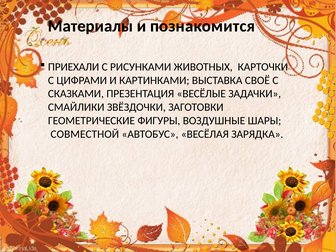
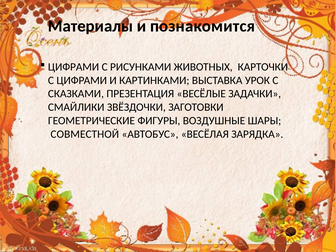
ПРИЕХАЛИ at (74, 67): ПРИЕХАЛИ -> ЦИФРАМИ
СВОЁ: СВОЁ -> УРОК
